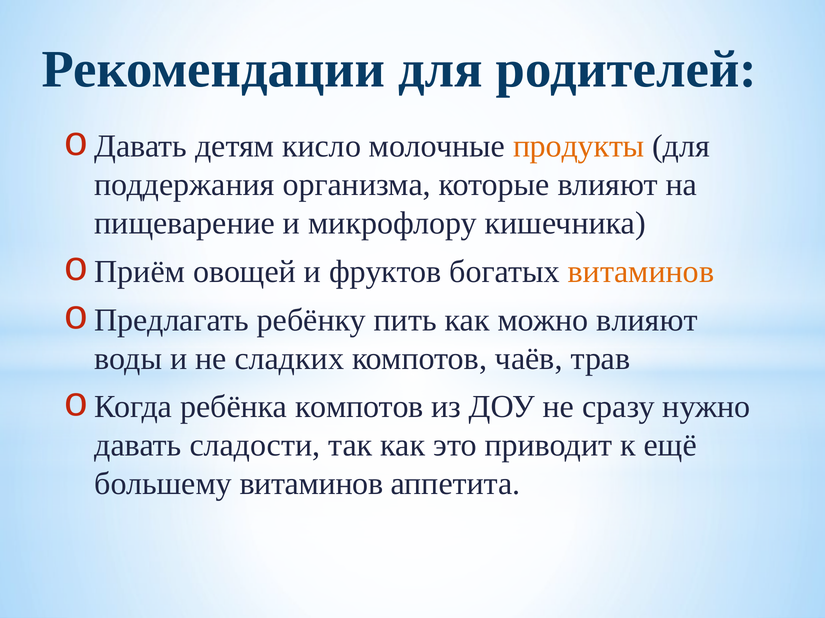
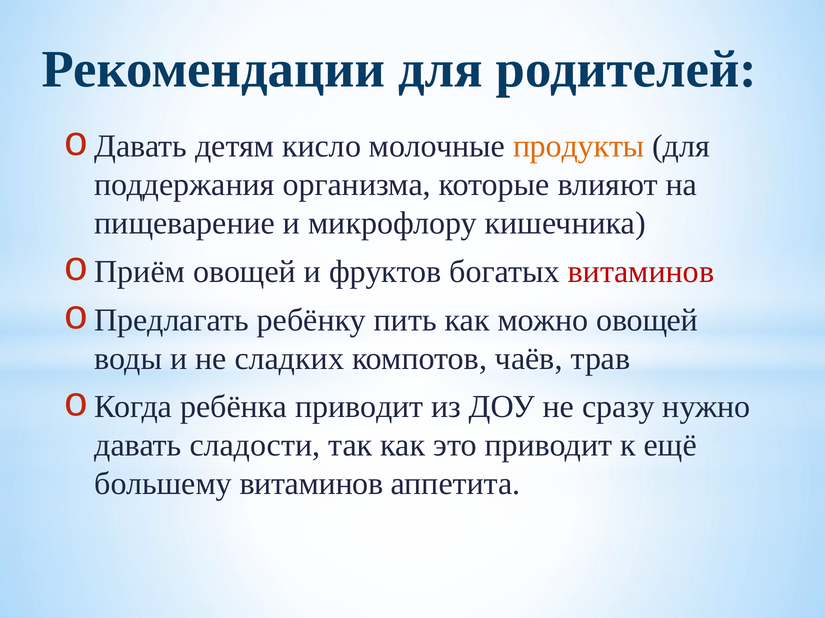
витаминов at (641, 272) colour: orange -> red
можно влияют: влияют -> овощей
ребёнка компотов: компотов -> приводит
